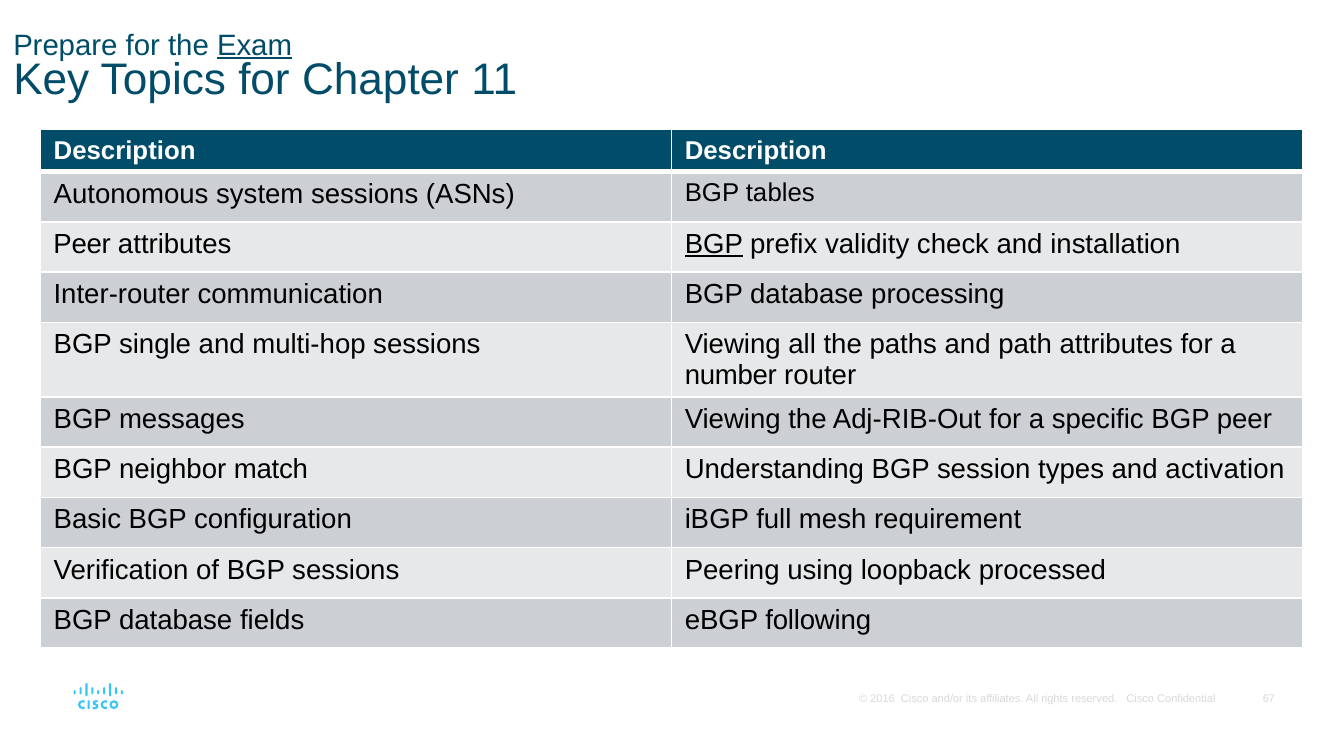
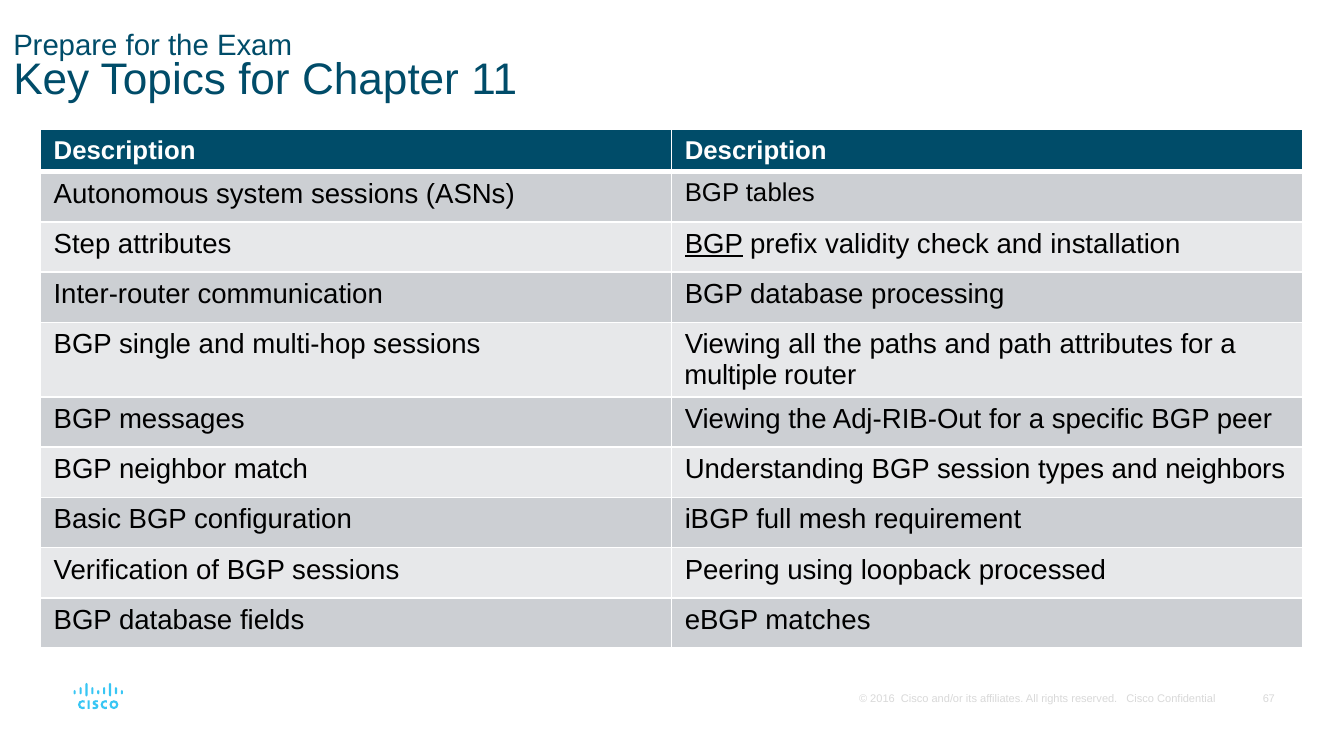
Exam underline: present -> none
Peer at (82, 245): Peer -> Step
number: number -> multiple
activation: activation -> neighbors
following: following -> matches
